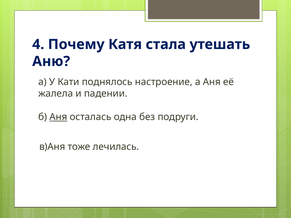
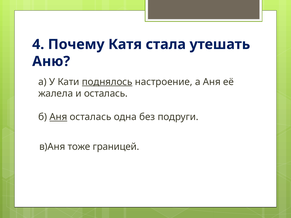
поднялось underline: none -> present
и падении: падении -> осталась
лечилась: лечилась -> границей
